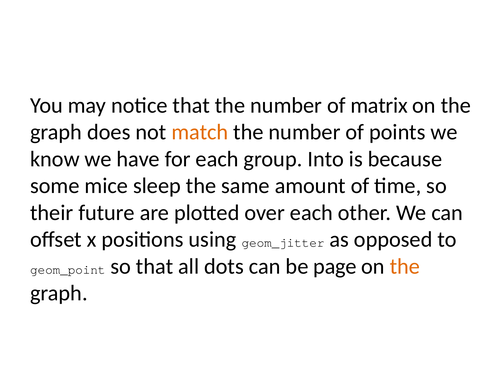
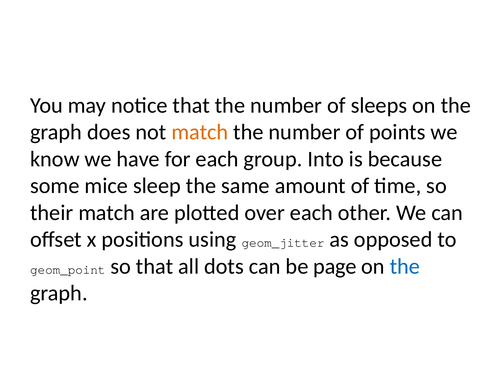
matrix: matrix -> sleeps
their future: future -> match
the at (405, 266) colour: orange -> blue
